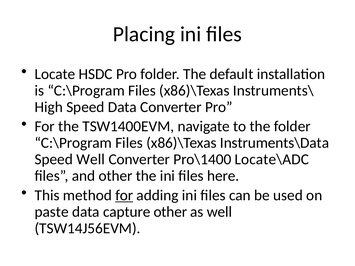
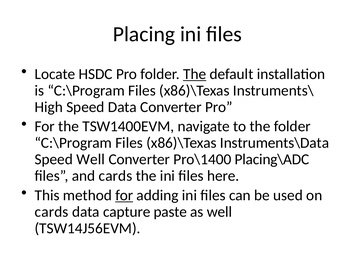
The at (195, 74) underline: none -> present
Locate\ADC: Locate\ADC -> Placing\ADC
and other: other -> cards
paste at (52, 212): paste -> cards
capture other: other -> paste
